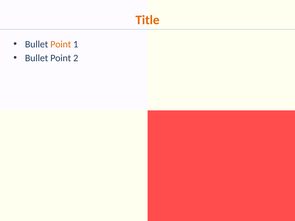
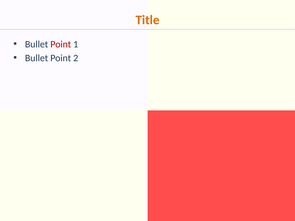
Point at (61, 44) colour: orange -> red
